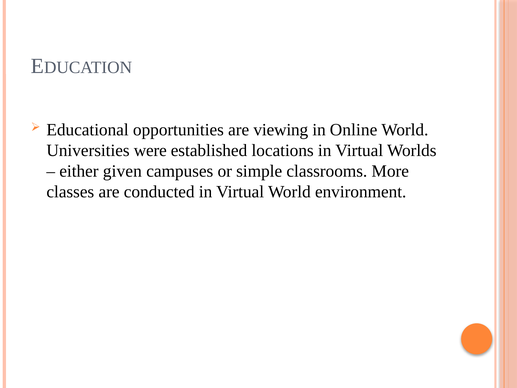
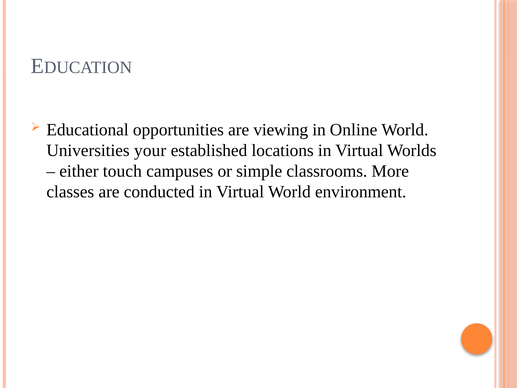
were: were -> your
given: given -> touch
